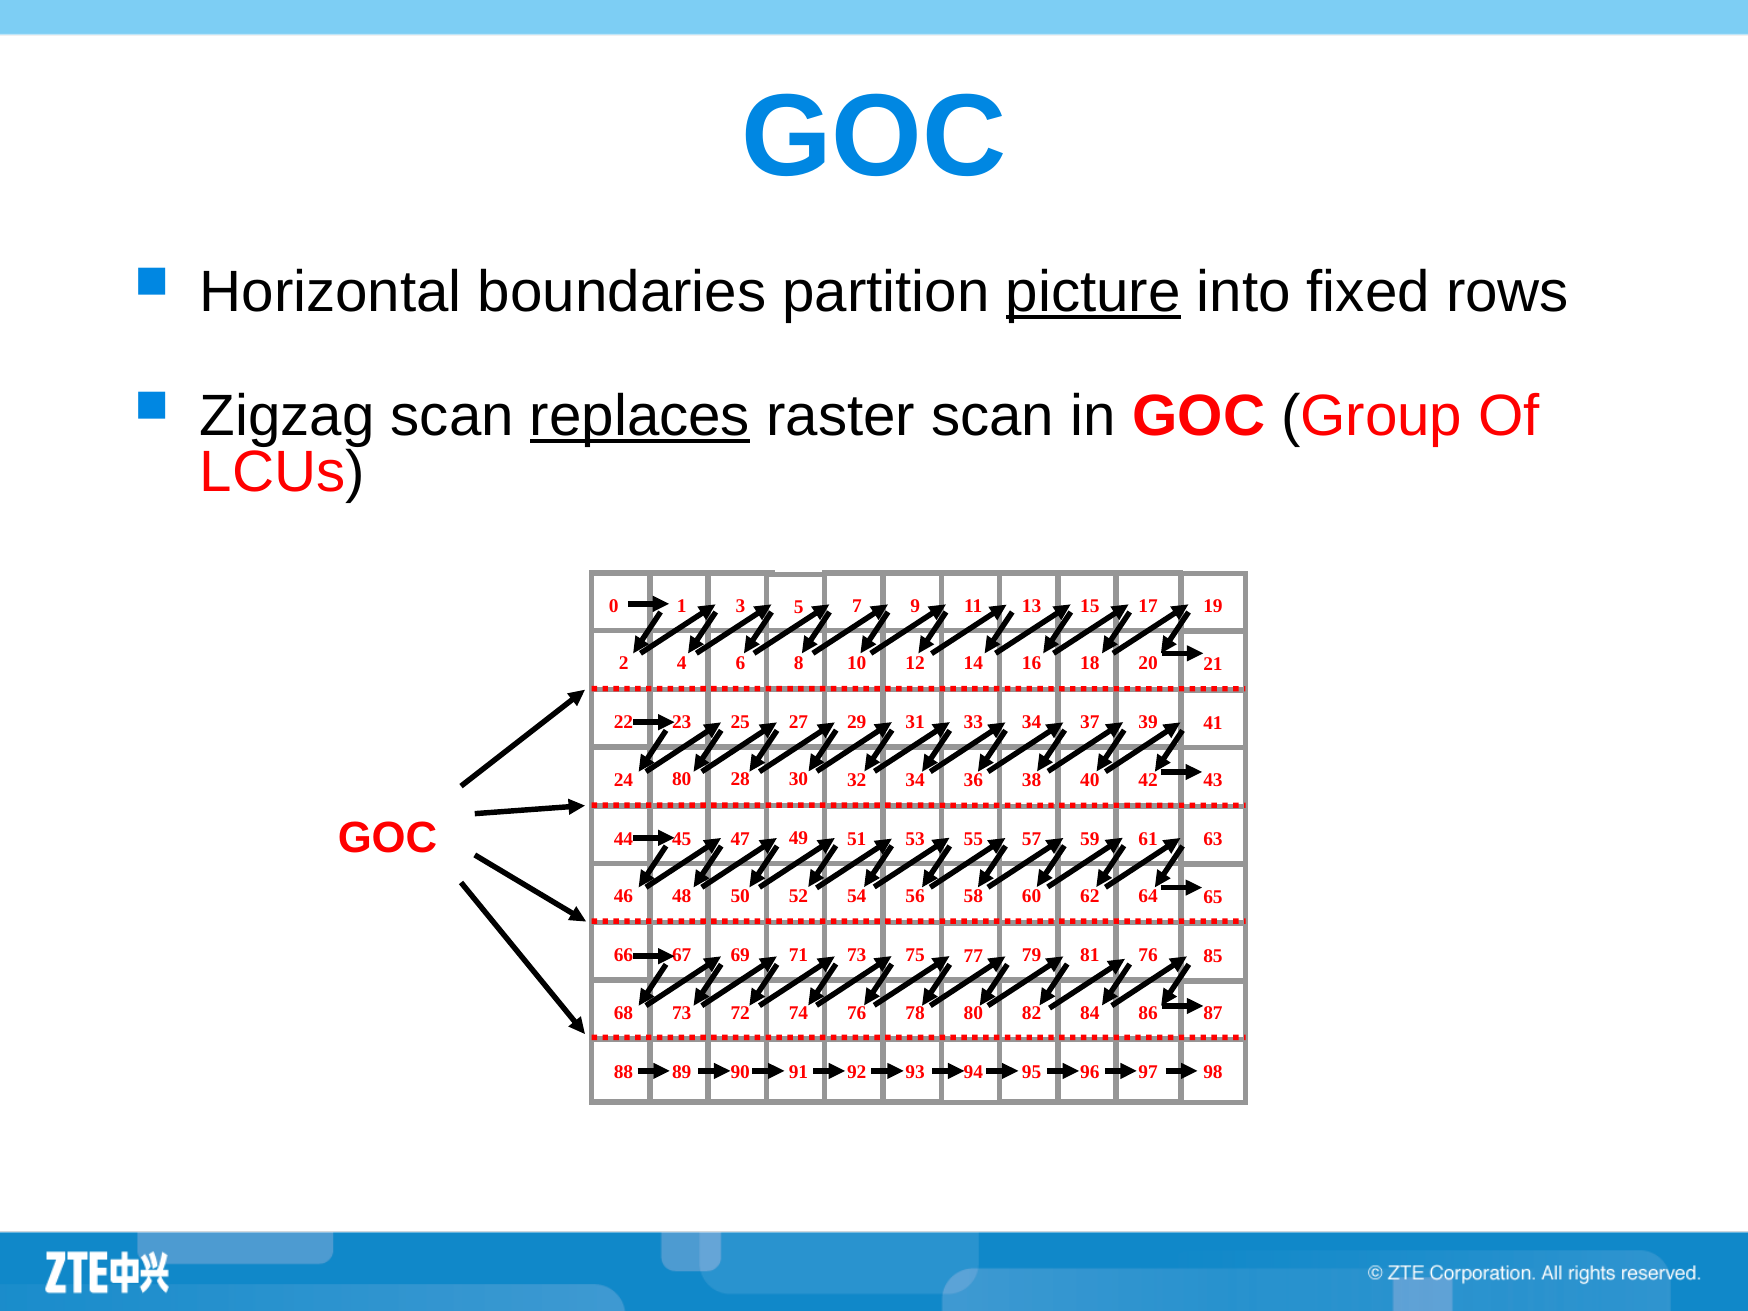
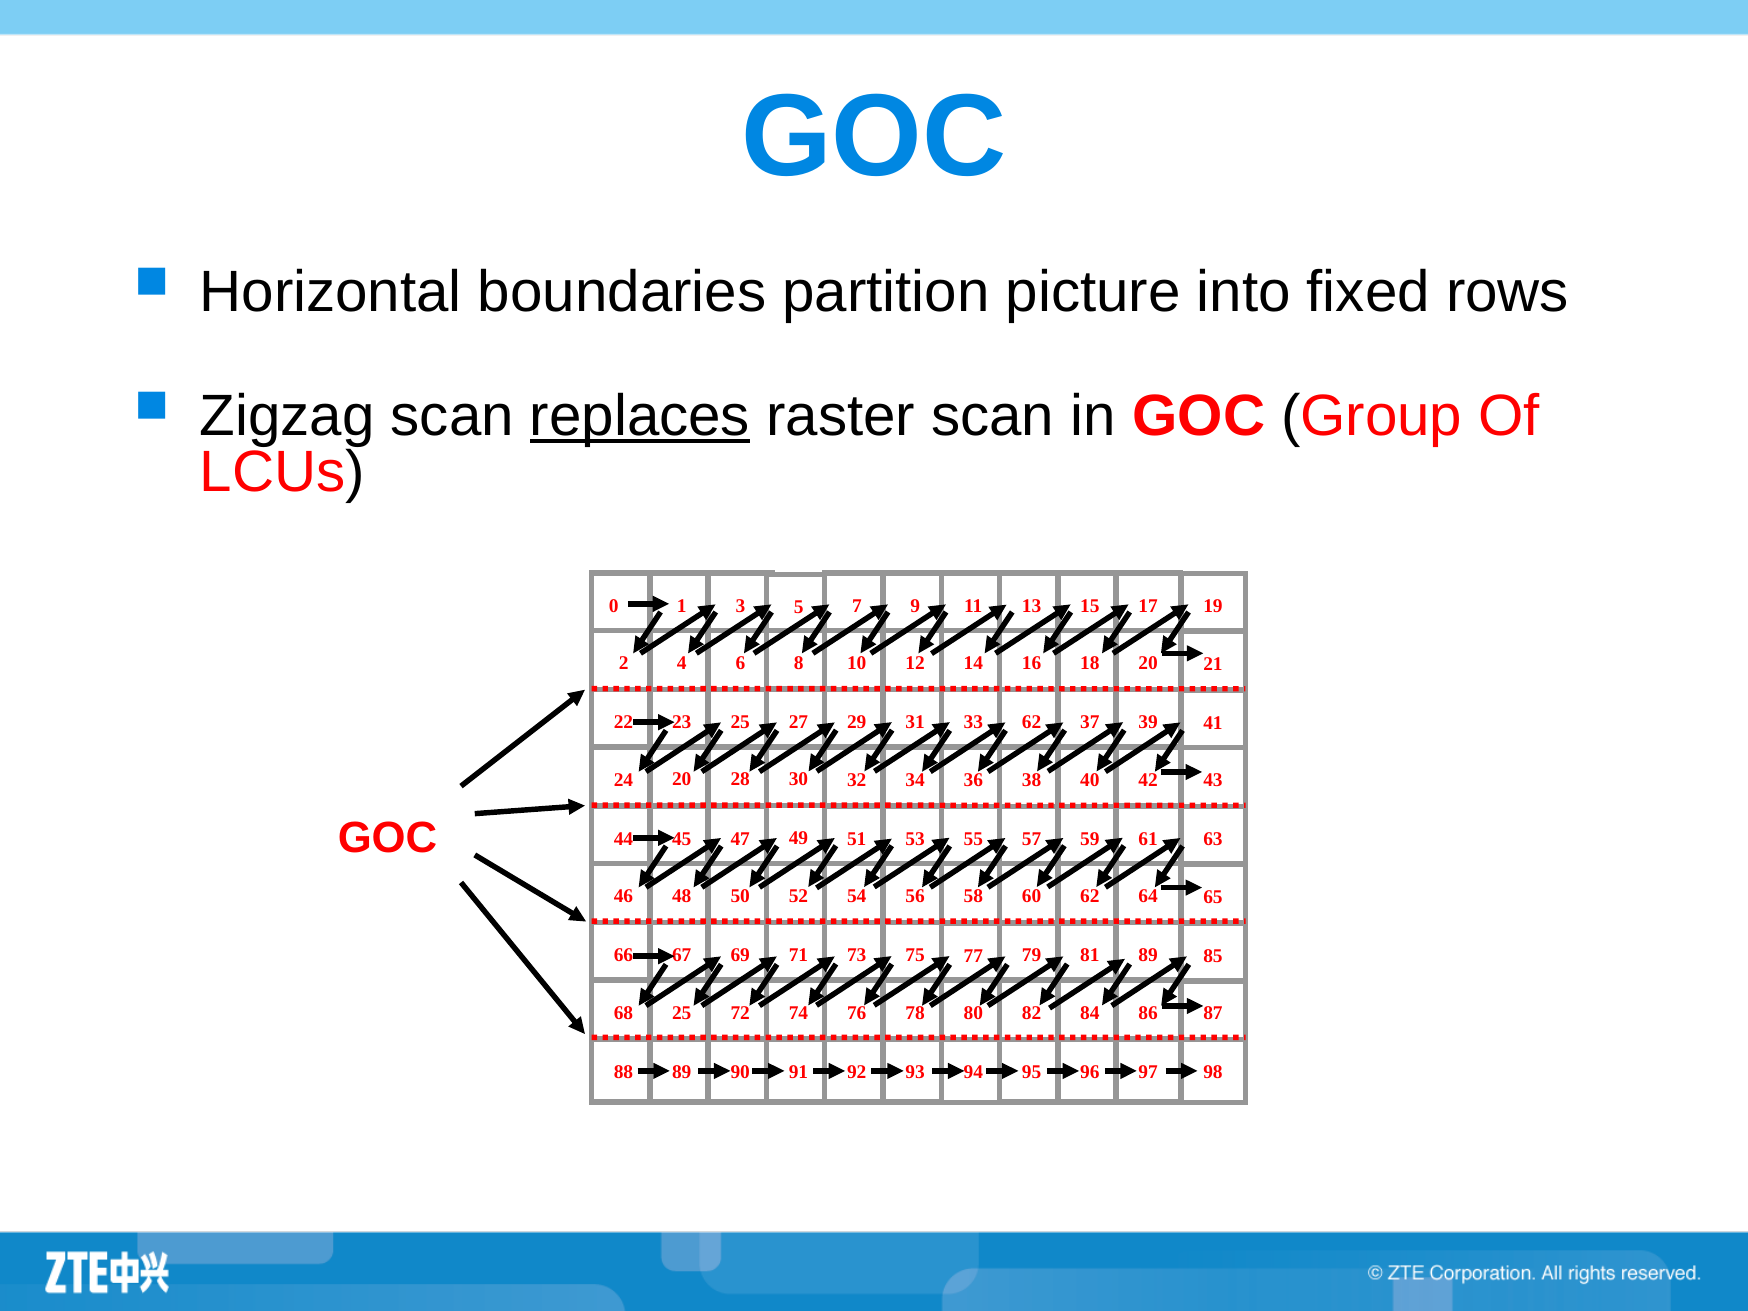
picture underline: present -> none
33 34: 34 -> 62
24 80: 80 -> 20
81 76: 76 -> 89
68 73: 73 -> 25
